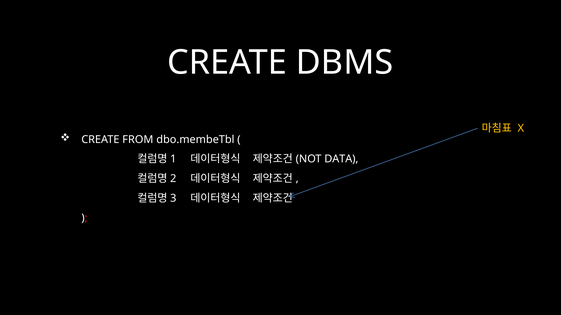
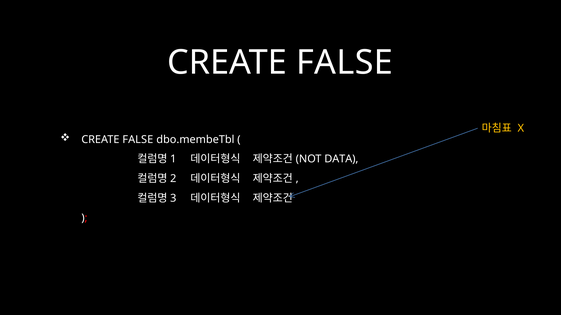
DBMS at (345, 63): DBMS -> FALSE
FROM at (138, 140): FROM -> FALSE
